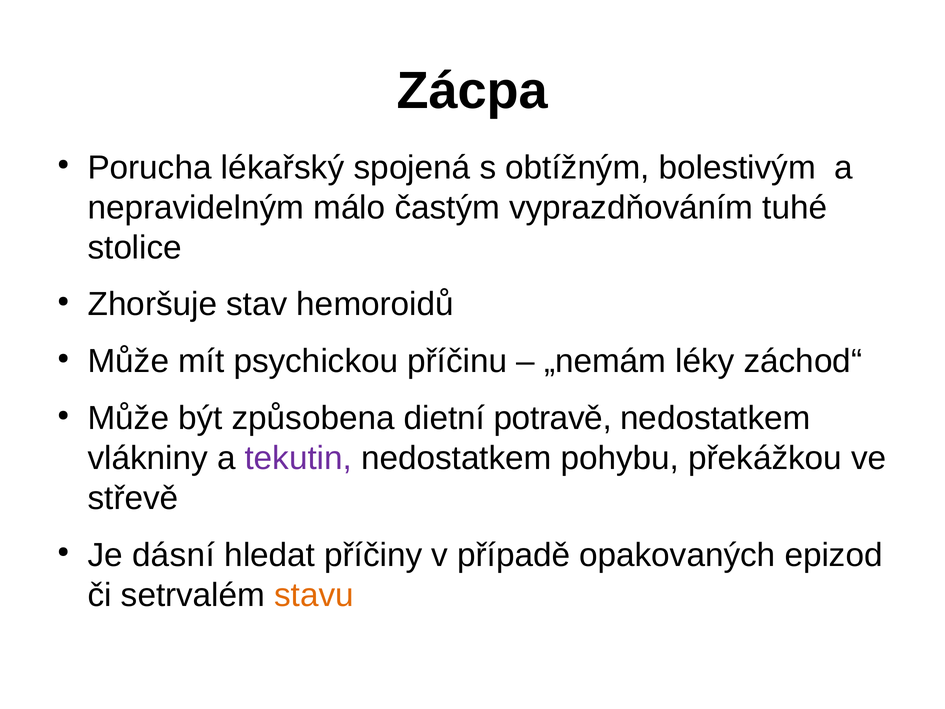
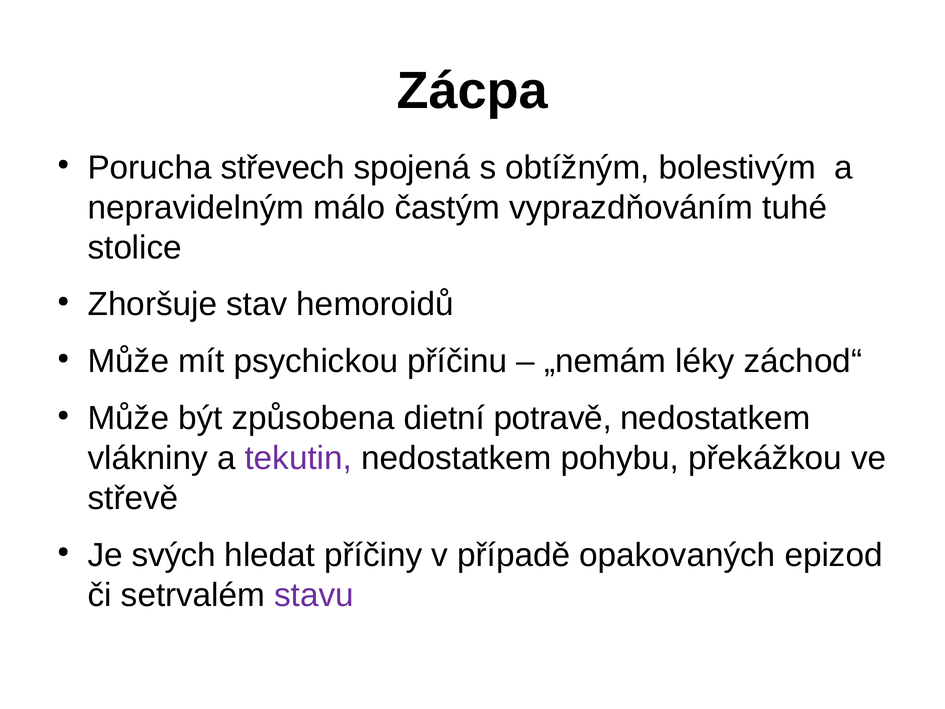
lékařský: lékařský -> střevech
dásní: dásní -> svých
stavu colour: orange -> purple
